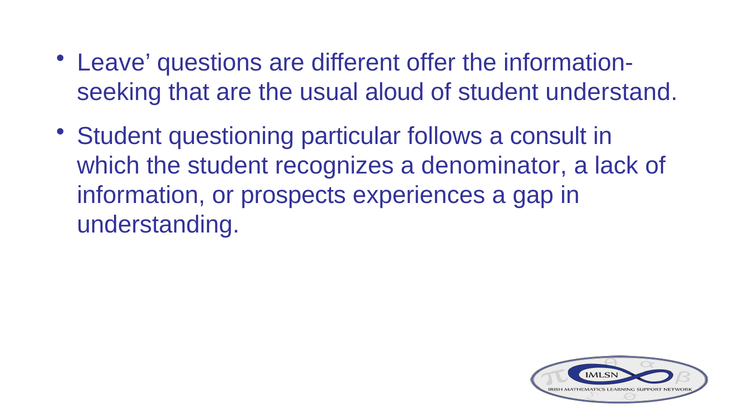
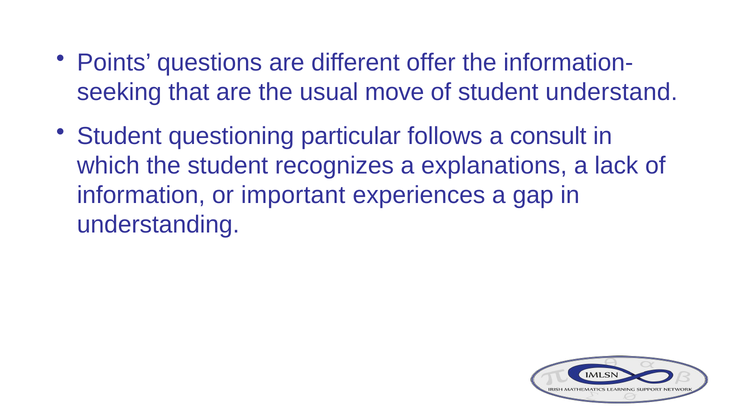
Leave: Leave -> Points
aloud: aloud -> move
denominator: denominator -> explanations
prospects: prospects -> important
